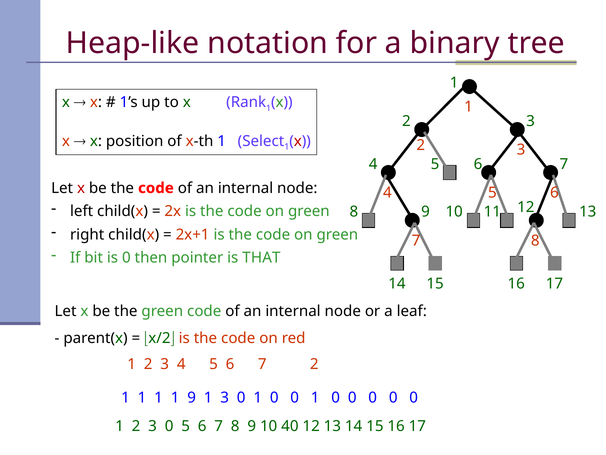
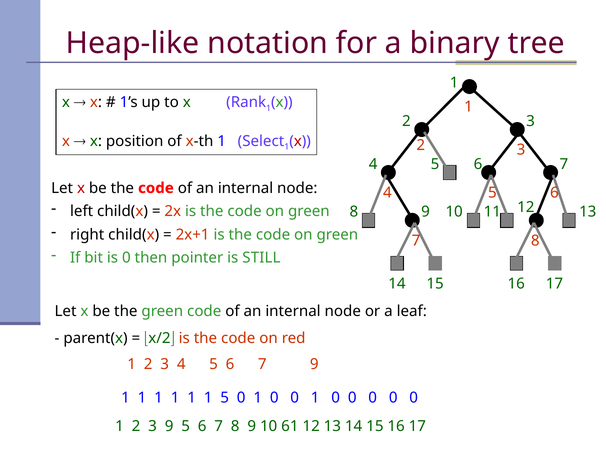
THAT: THAT -> STILL
7 2: 2 -> 9
9 at (192, 397): 9 -> 1
1 3: 3 -> 5
2 3 0: 0 -> 9
40: 40 -> 61
